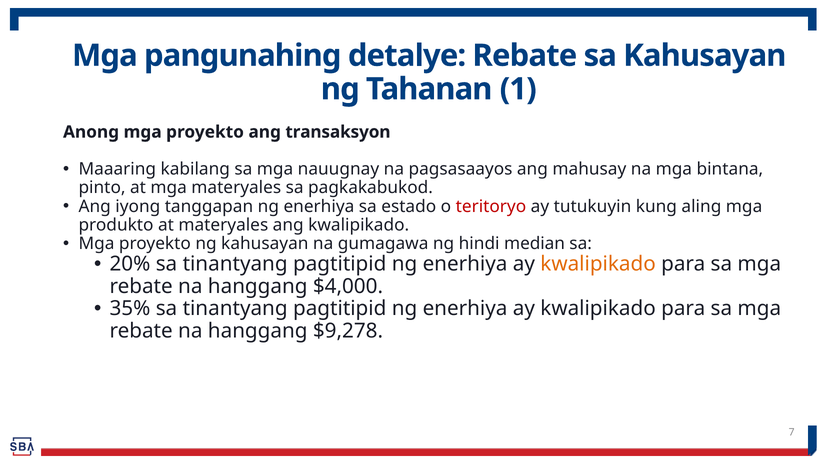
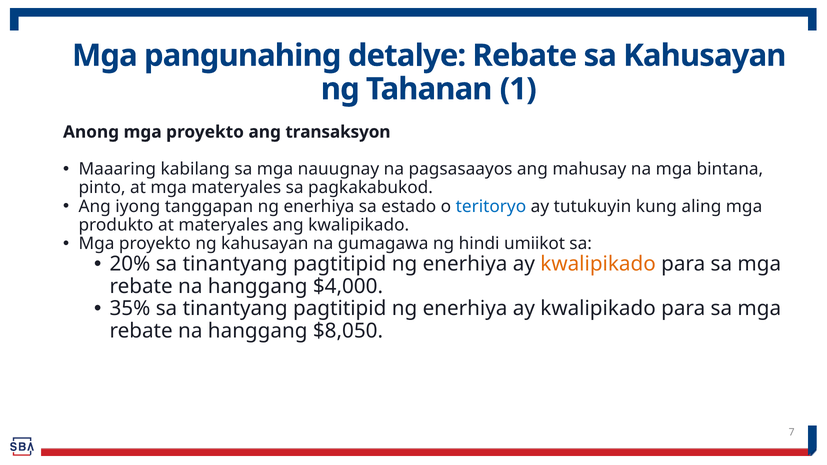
teritoryo colour: red -> blue
median: median -> umiikot
$9,278: $9,278 -> $8,050
